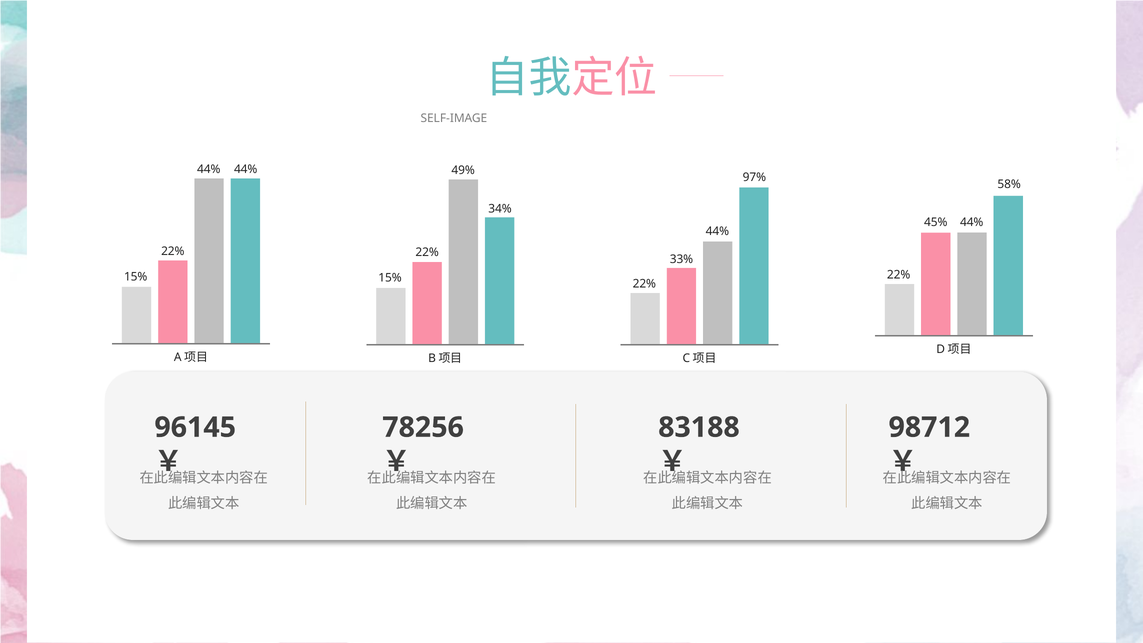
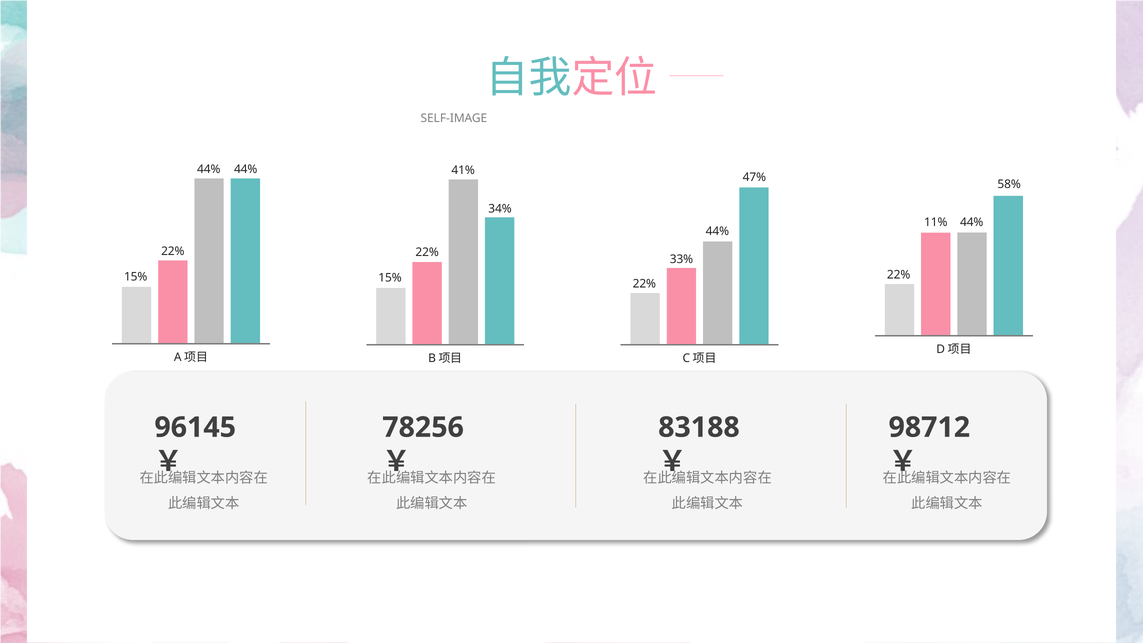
49%: 49% -> 41%
97%: 97% -> 47%
45%: 45% -> 11%
